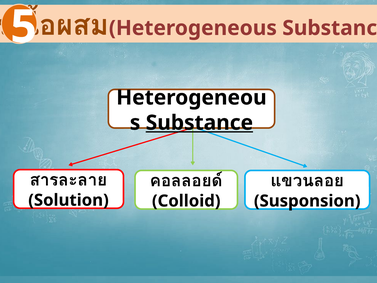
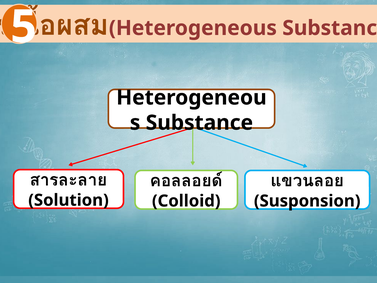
Substance at (199, 123) underline: present -> none
